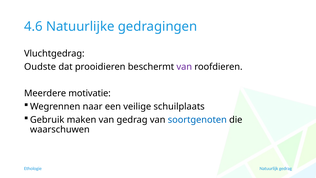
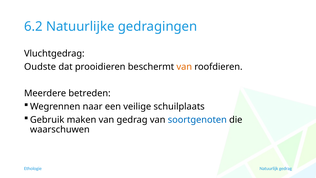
4.6: 4.6 -> 6.2
van at (184, 67) colour: purple -> orange
motivatie: motivatie -> betreden
